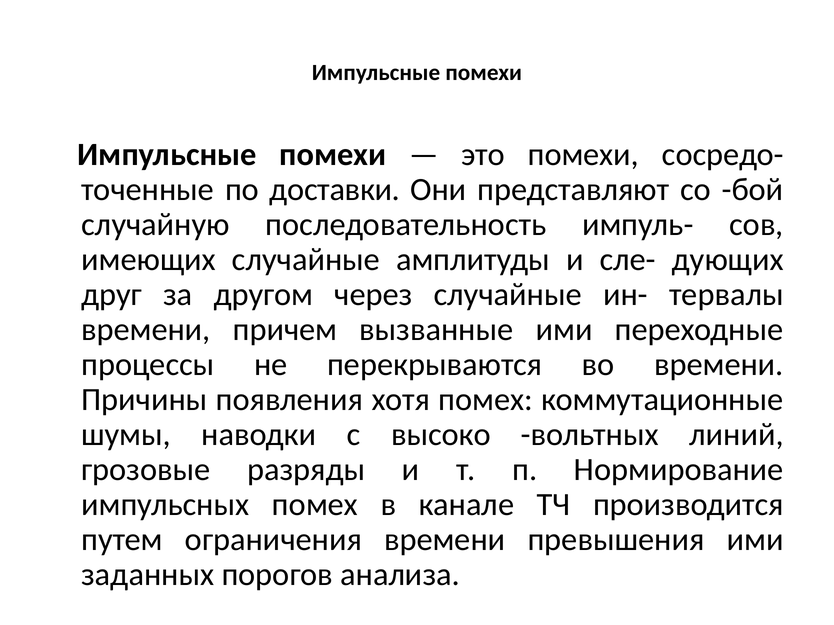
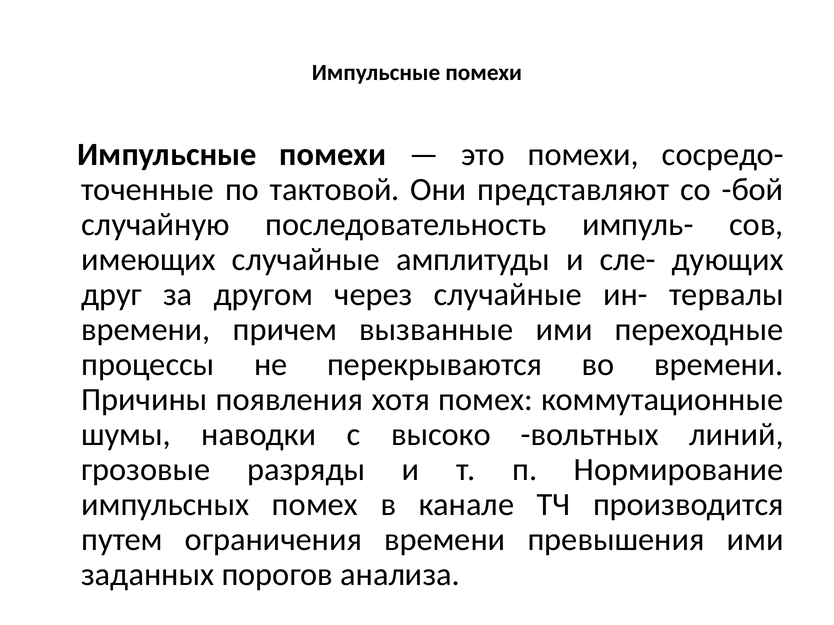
доставки: доставки -> тактовой
